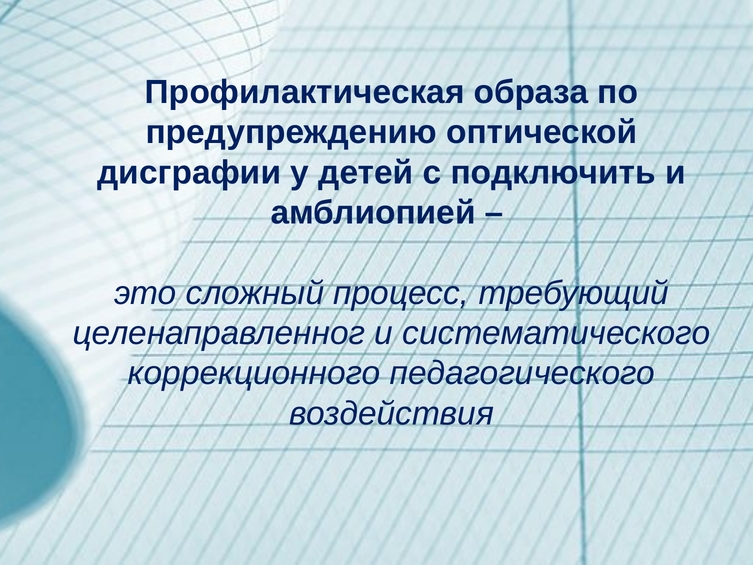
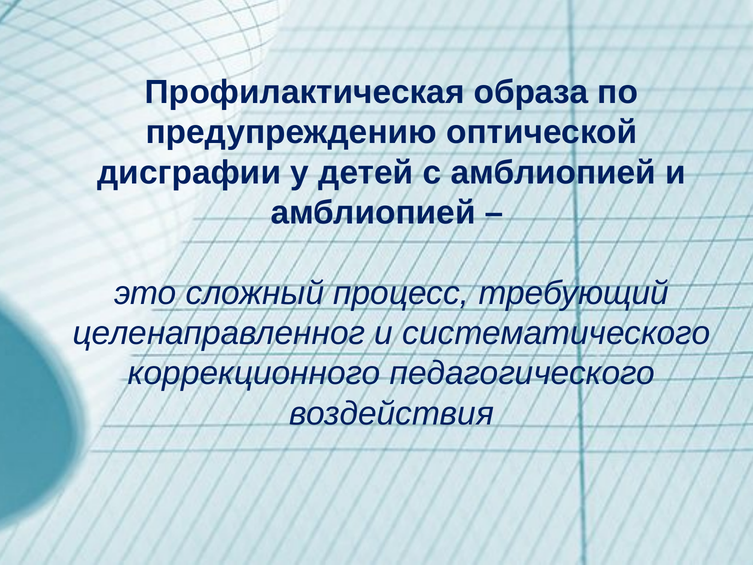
с подключить: подключить -> амблиопией
